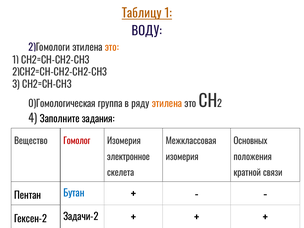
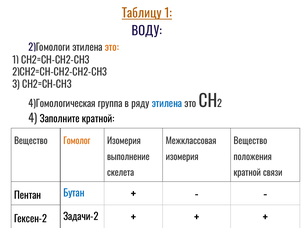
0)Гомологическая: 0)Гомологическая -> 4)Гомологическая
этилена at (167, 104) colour: orange -> blue
Заполните задания: задания -> кратной
Гомолог colour: red -> orange
Основных at (250, 141): Основных -> Вещество
электронное: электронное -> выполнение
